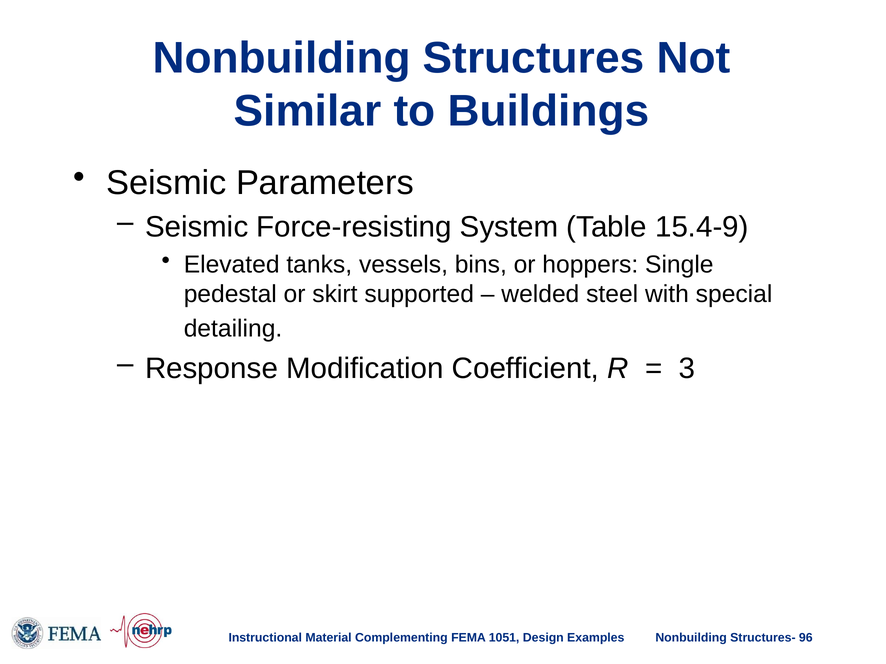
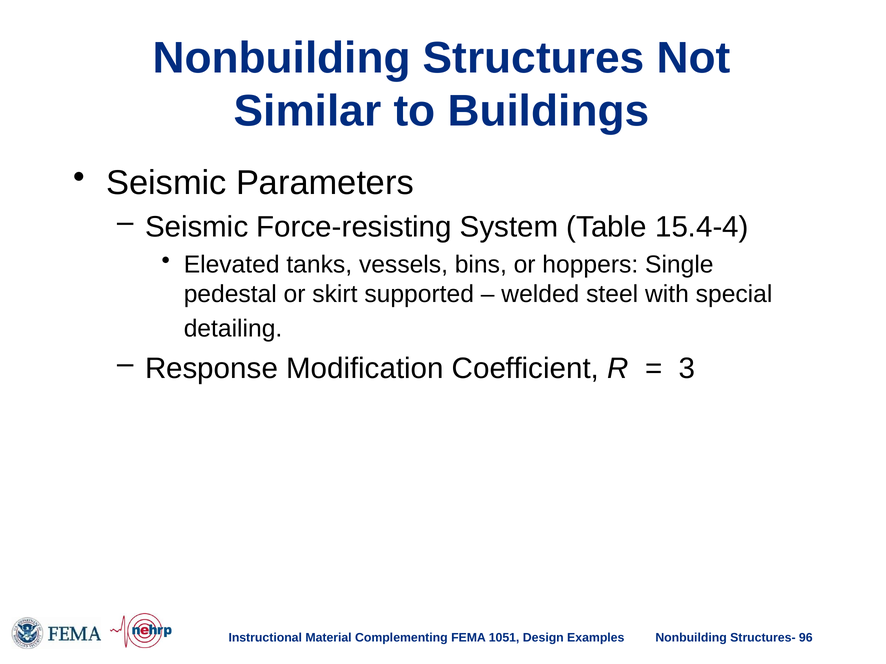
15.4-9: 15.4-9 -> 15.4-4
